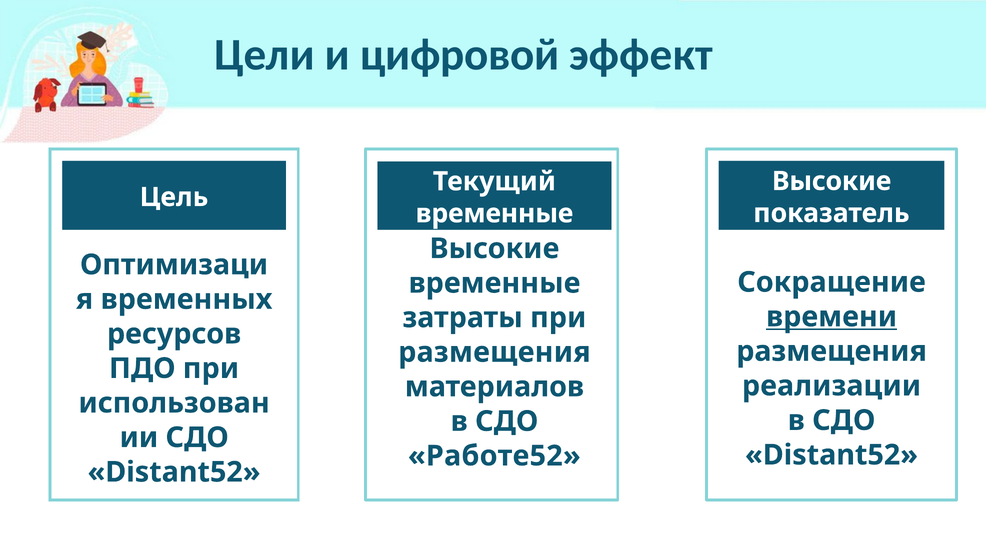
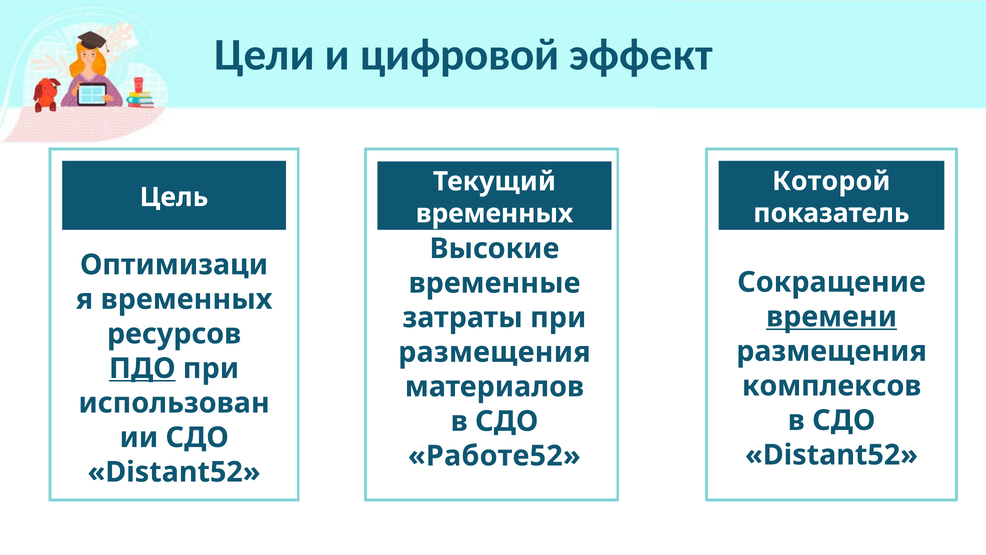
Высокие at (832, 181): Высокие -> Которой
временные at (494, 213): временные -> временных
ПДО underline: none -> present
реализации: реализации -> комплексов
